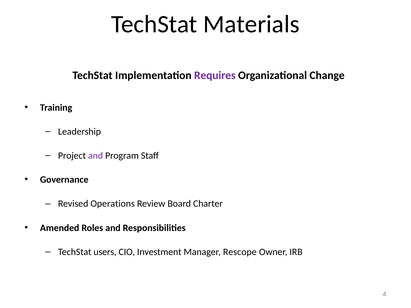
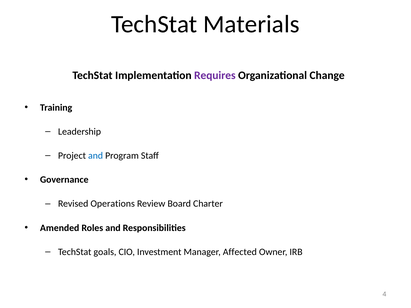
and at (96, 156) colour: purple -> blue
users: users -> goals
Rescope: Rescope -> Affected
